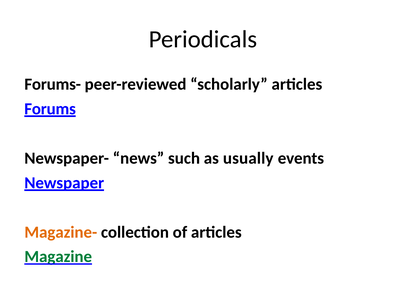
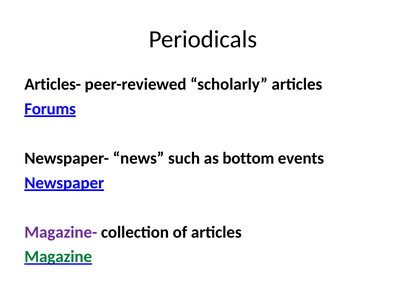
Forums-: Forums- -> Articles-
usually: usually -> bottom
Magazine- colour: orange -> purple
